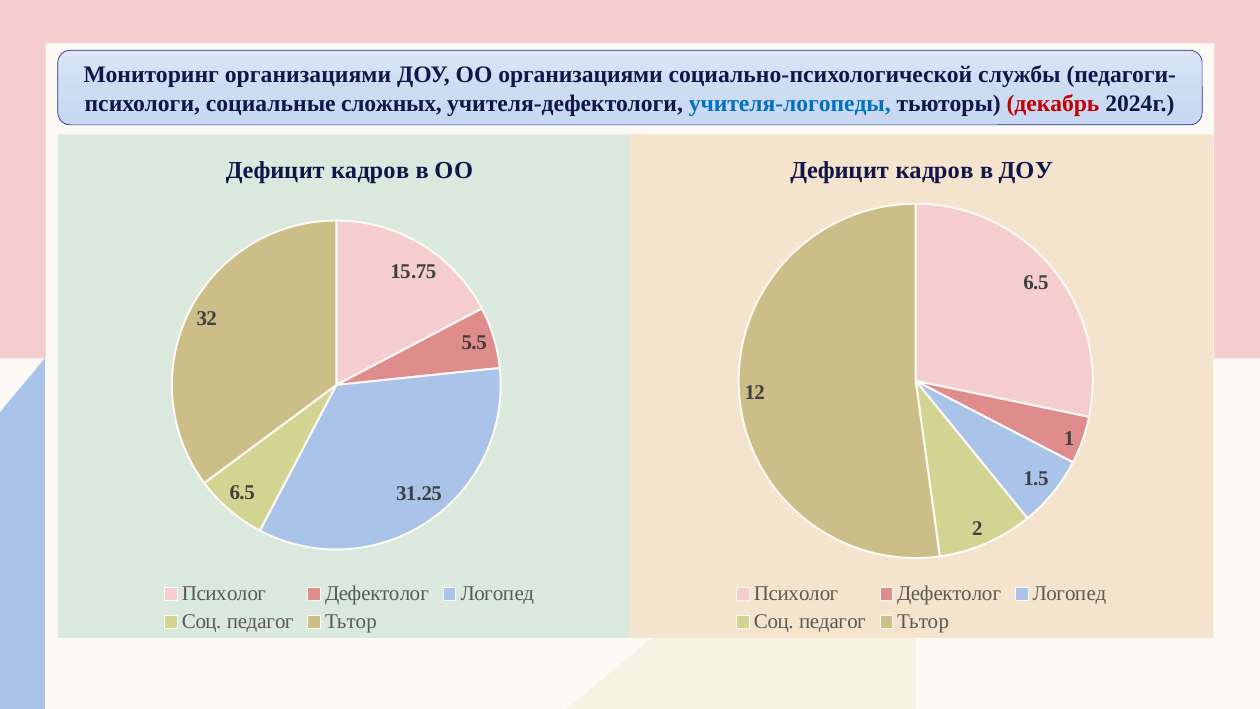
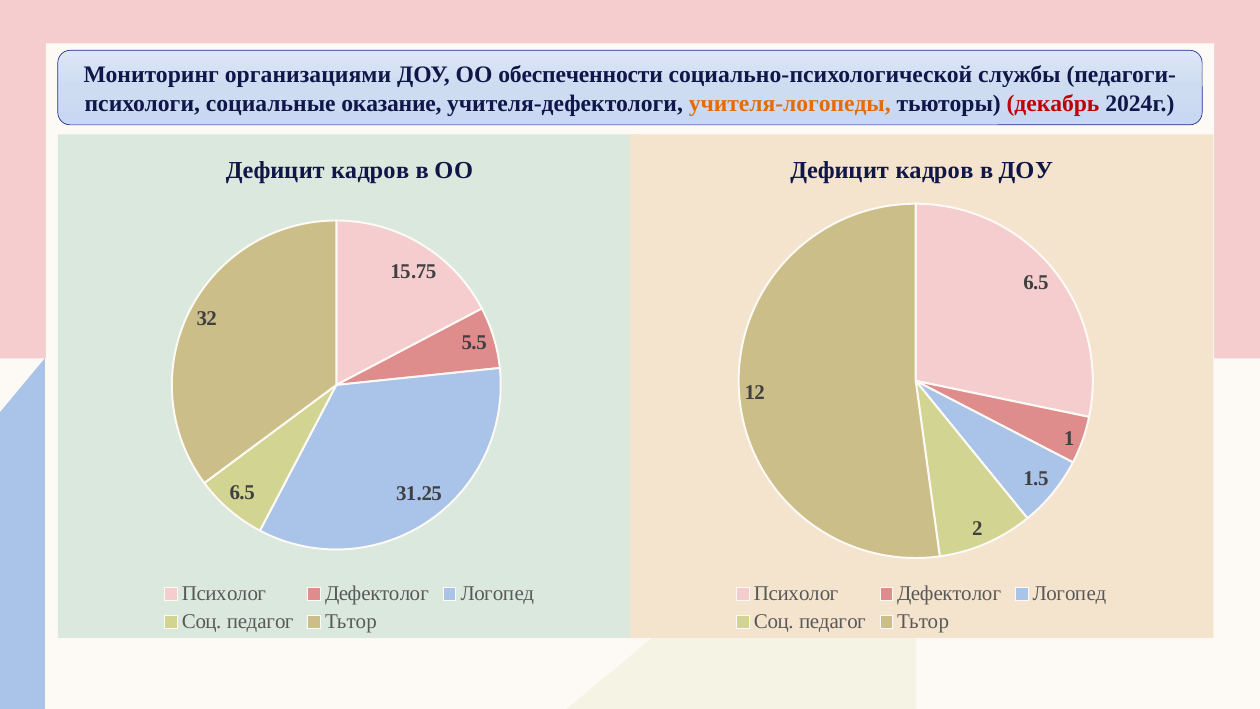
ОО организациями: организациями -> обеспеченности
сложных: сложных -> оказание
учителя-логопеды colour: blue -> orange
